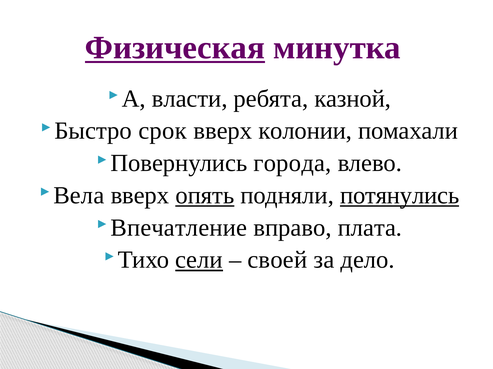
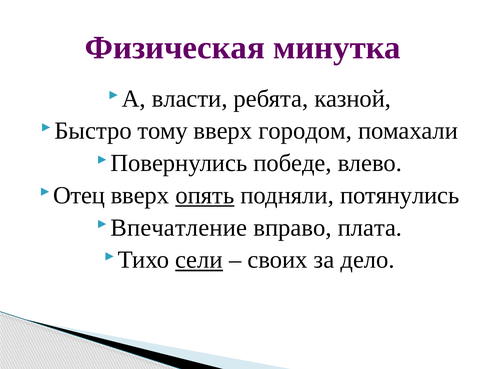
Физическая underline: present -> none
срок: срок -> тому
колонии: колонии -> городом
города: города -> победе
Вела: Вела -> Отец
потянулись underline: present -> none
своей: своей -> своих
